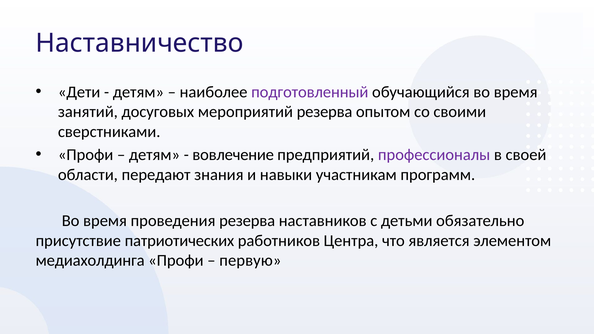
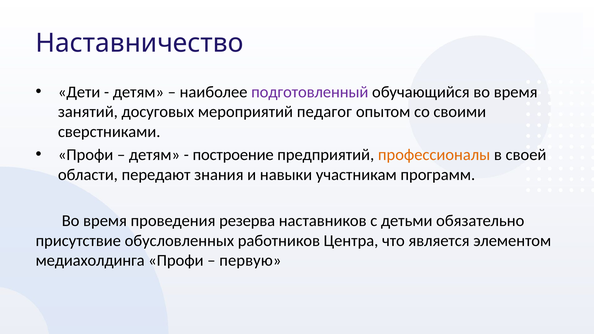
мероприятий резерва: резерва -> педагог
вовлечение: вовлечение -> построение
профессионалы colour: purple -> orange
патриотических: патриотических -> обусловленных
